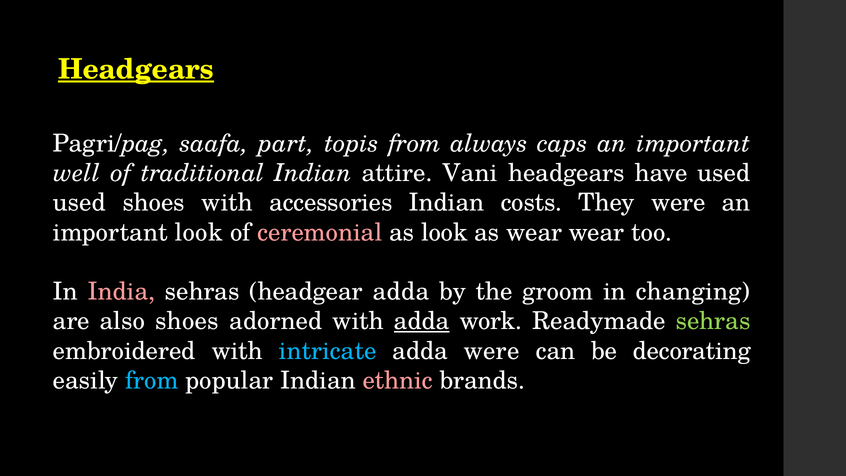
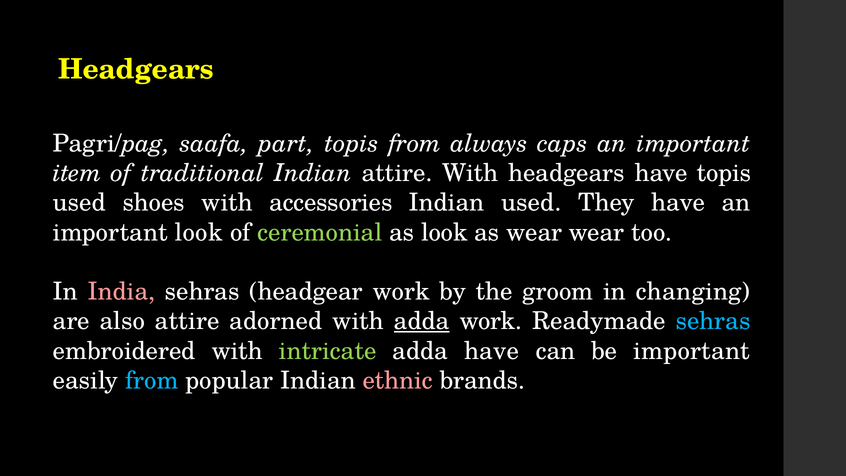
Headgears at (136, 69) underline: present -> none
well: well -> item
attire Vani: Vani -> With
have used: used -> topis
Indian costs: costs -> used
They were: were -> have
ceremonial colour: pink -> light green
headgear adda: adda -> work
also shoes: shoes -> attire
sehras at (713, 321) colour: light green -> light blue
intricate colour: light blue -> light green
adda were: were -> have
be decorating: decorating -> important
